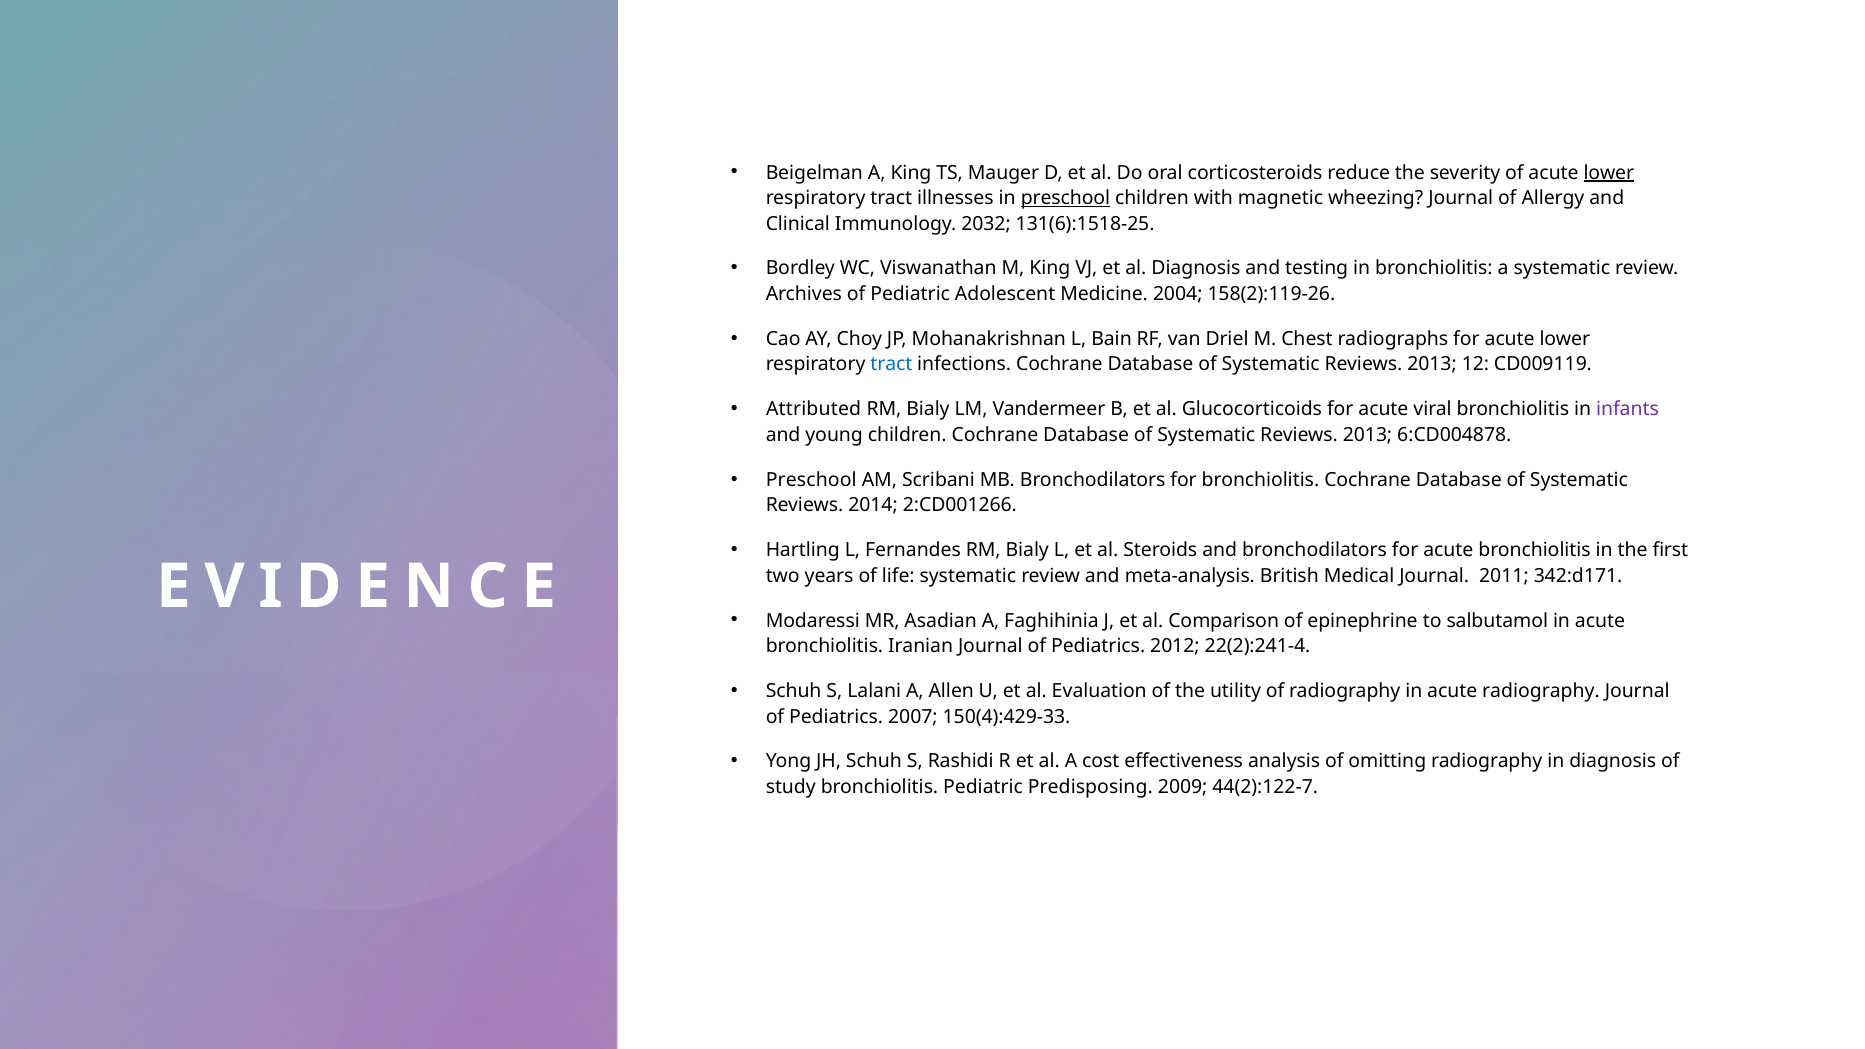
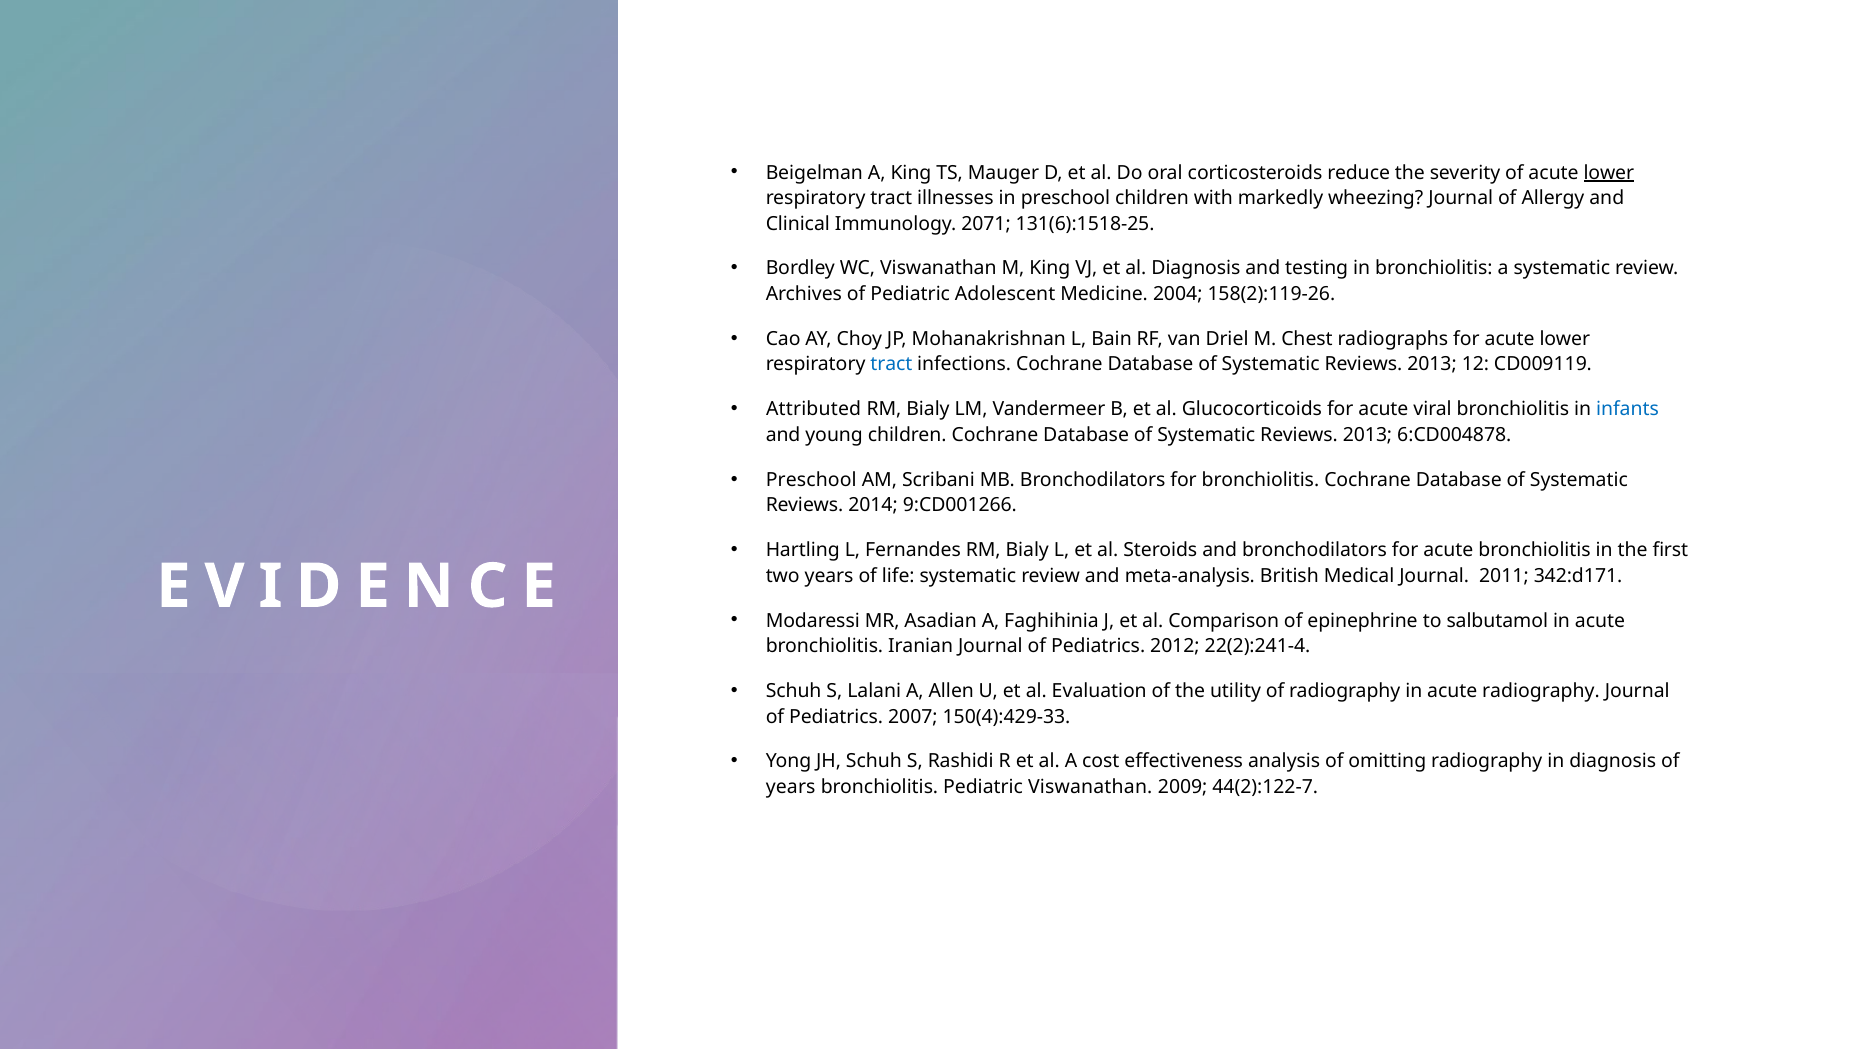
preschool at (1065, 198) underline: present -> none
magnetic: magnetic -> markedly
2032: 2032 -> 2071
infants colour: purple -> blue
2:CD001266: 2:CD001266 -> 9:CD001266
study at (791, 787): study -> years
Pediatric Predisposing: Predisposing -> Viswanathan
